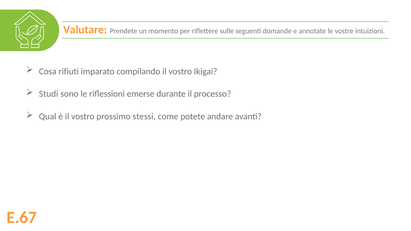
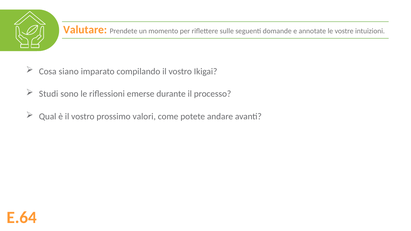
rifiuti: rifiuti -> siano
stessi: stessi -> valori
E.67: E.67 -> E.64
